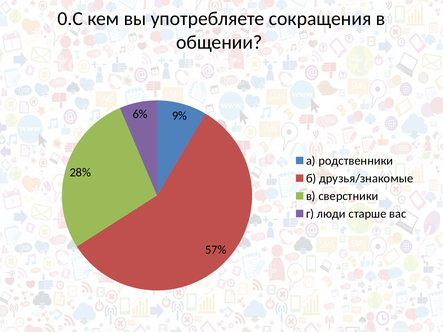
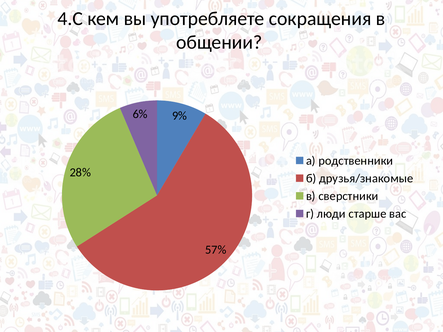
0.С: 0.С -> 4.С
